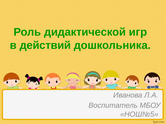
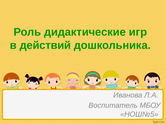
дидактической: дидактической -> дидактические
